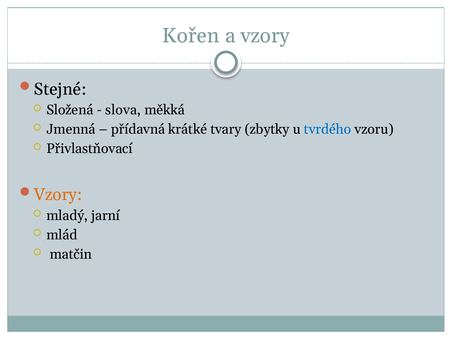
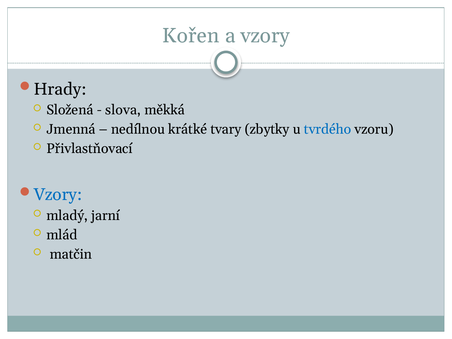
Stejné: Stejné -> Hrady
přídavná: přídavná -> nedílnou
Vzory at (58, 195) colour: orange -> blue
